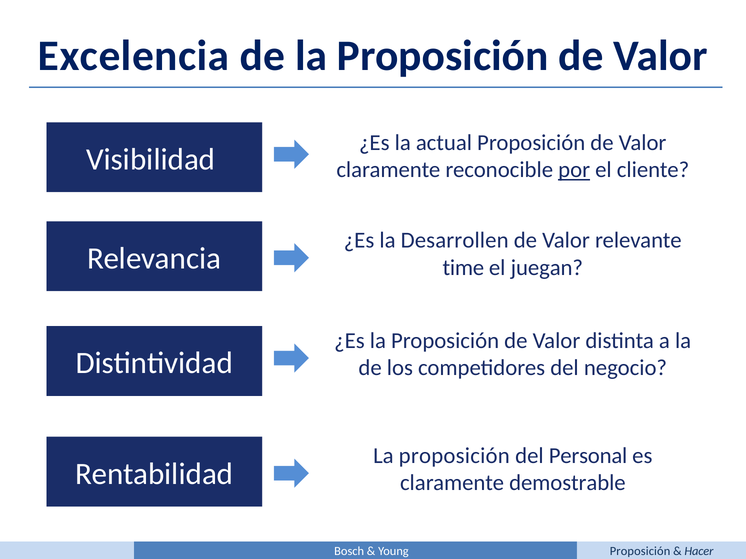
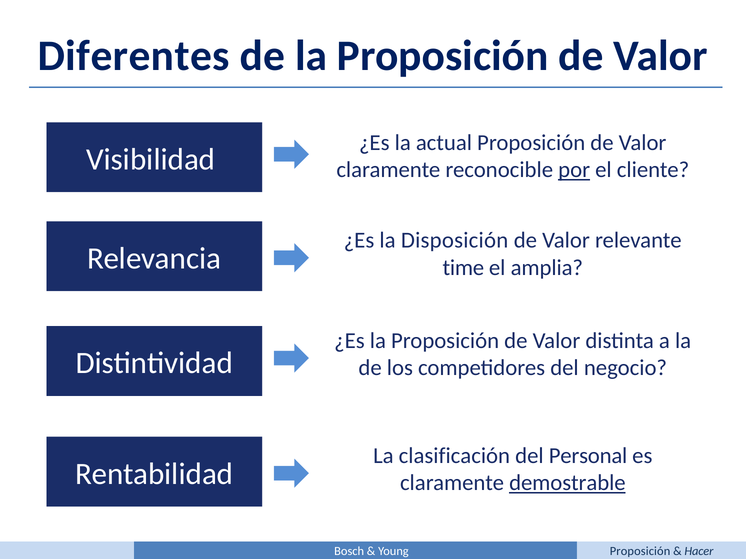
Excelencia: Excelencia -> Diferentes
Desarrollen: Desarrollen -> Disposición
juegan: juegan -> amplia
proposición at (454, 456): proposición -> clasificación
demostrable underline: none -> present
